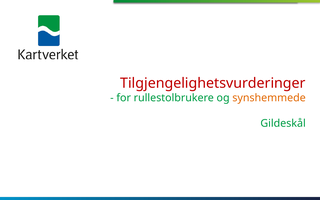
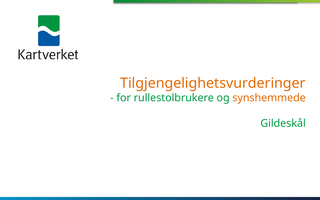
Tilgjengelighetsvurderinger colour: red -> orange
